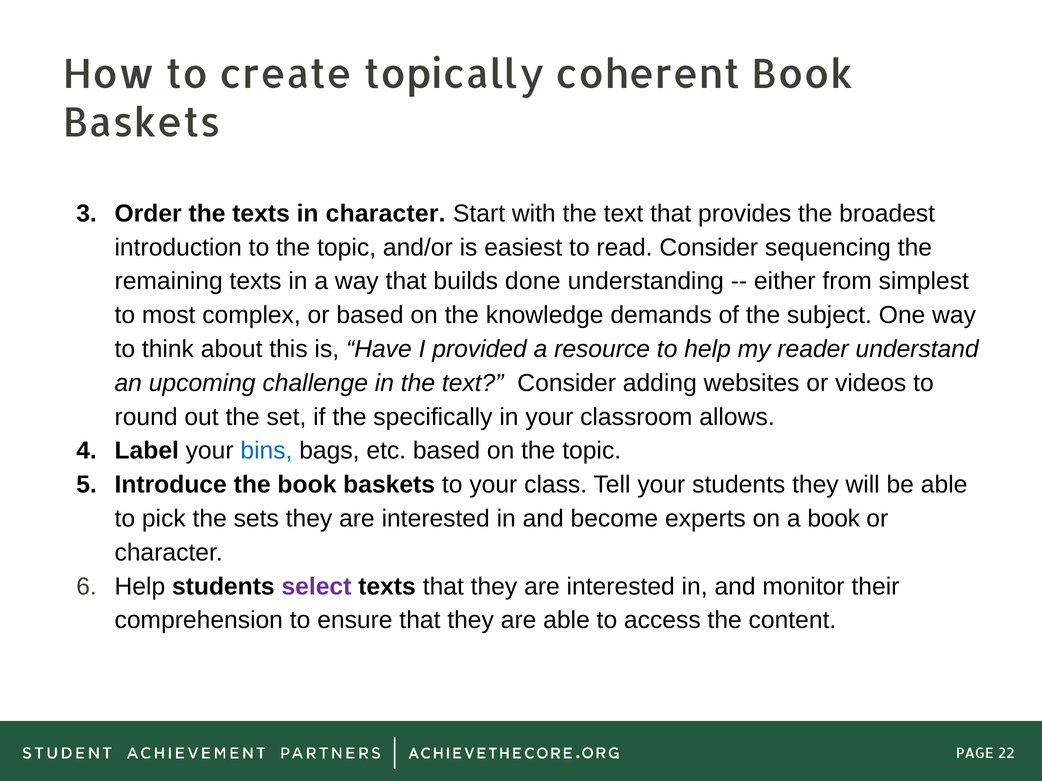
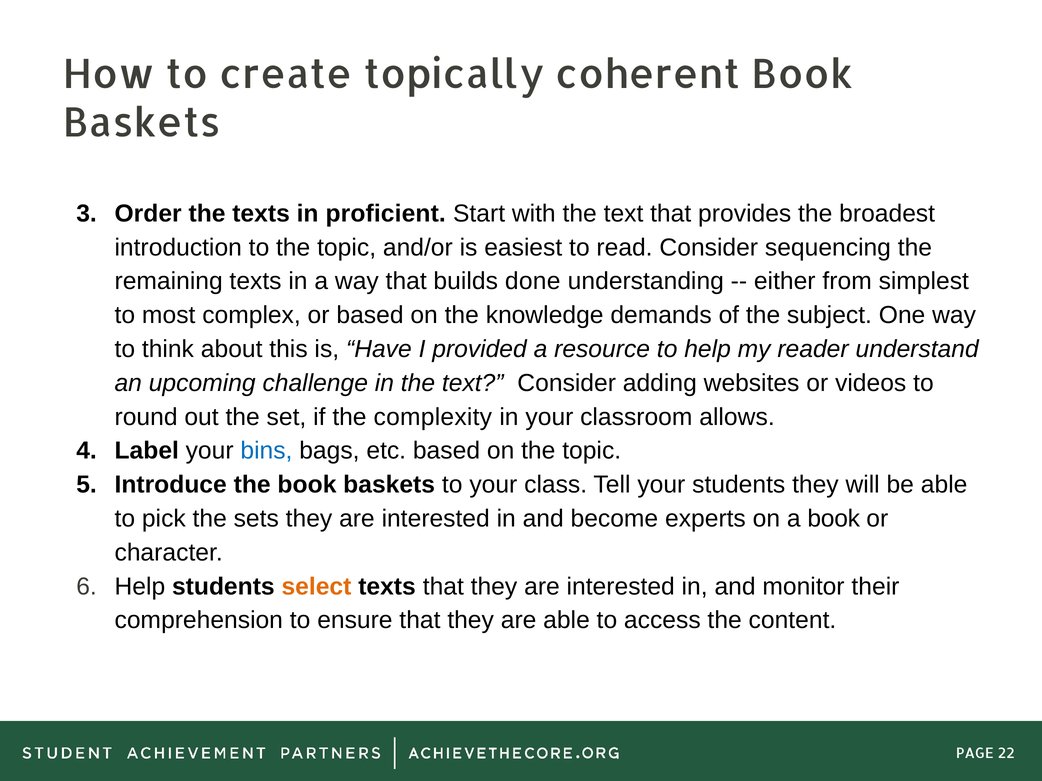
in character: character -> proficient
specifically: specifically -> complexity
select colour: purple -> orange
